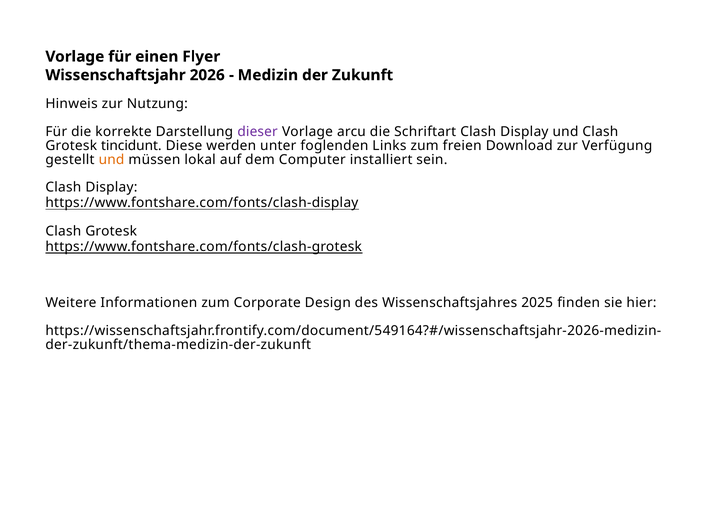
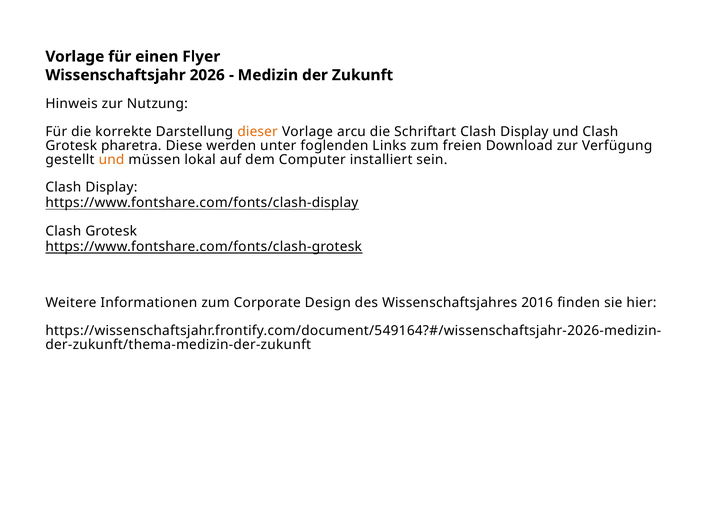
dieser colour: purple -> orange
tincidunt: tincidunt -> pharetra
2025: 2025 -> 2016
